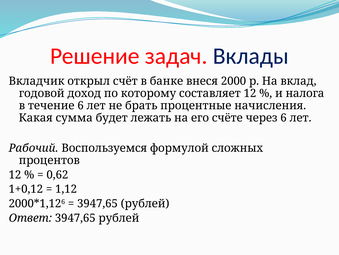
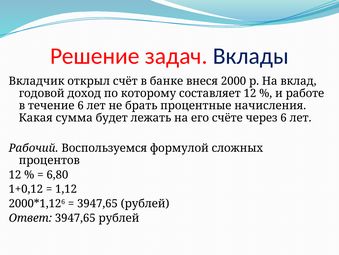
налога: налога -> работе
0,62: 0,62 -> 6,80
